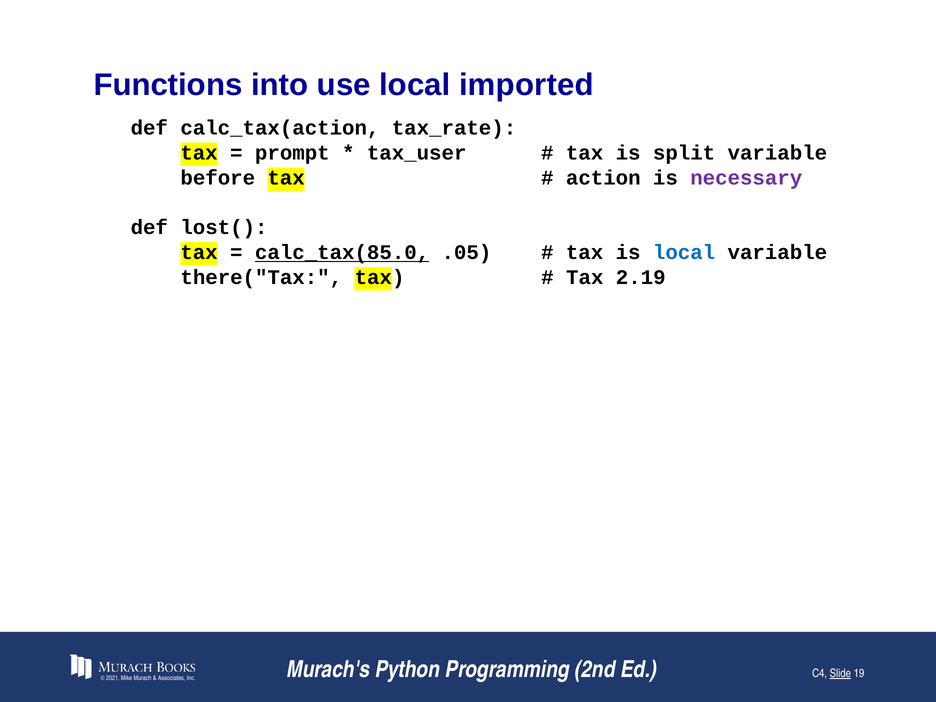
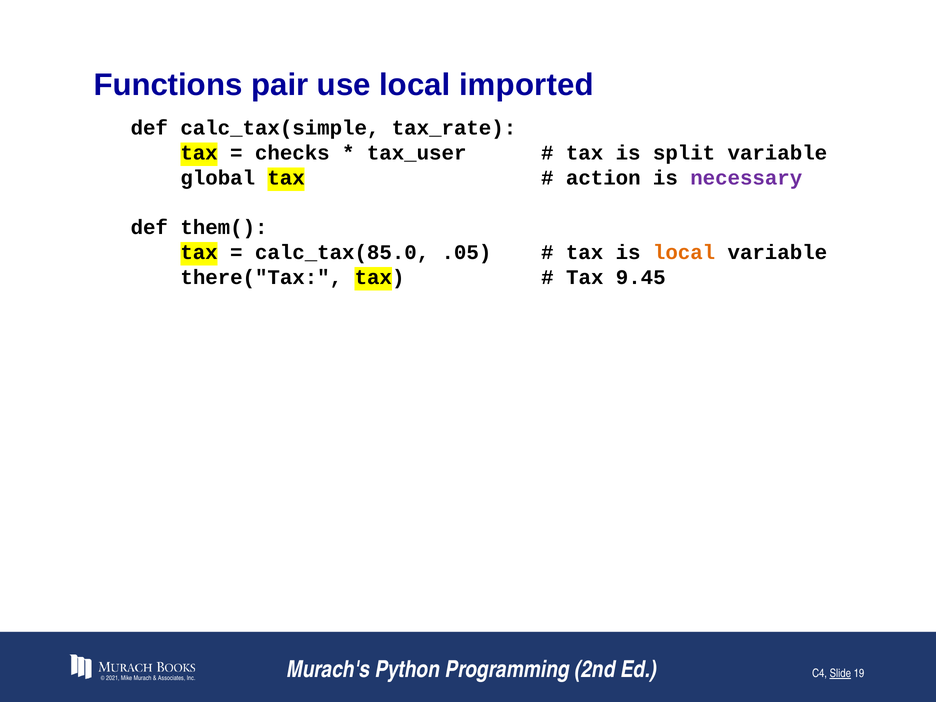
into: into -> pair
calc_tax(action: calc_tax(action -> calc_tax(simple
prompt: prompt -> checks
before: before -> global
lost(: lost( -> them(
calc_tax(85.0 underline: present -> none
local at (684, 253) colour: blue -> orange
2.19: 2.19 -> 9.45
